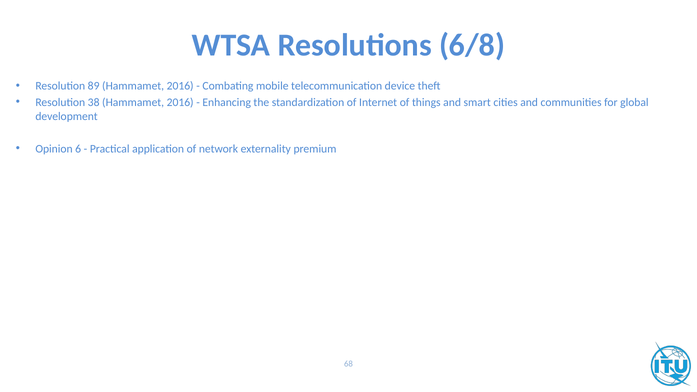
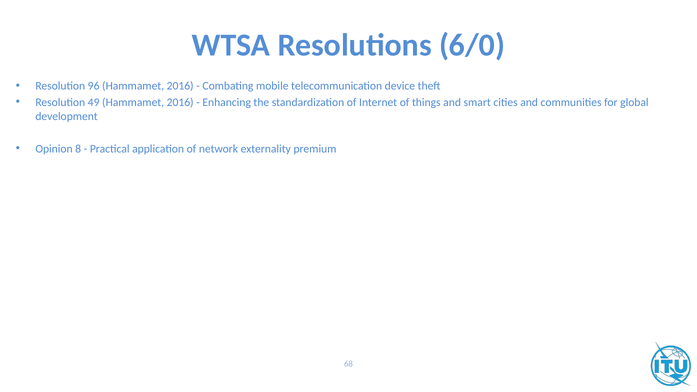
6/8: 6/8 -> 6/0
89: 89 -> 96
38: 38 -> 49
6: 6 -> 8
